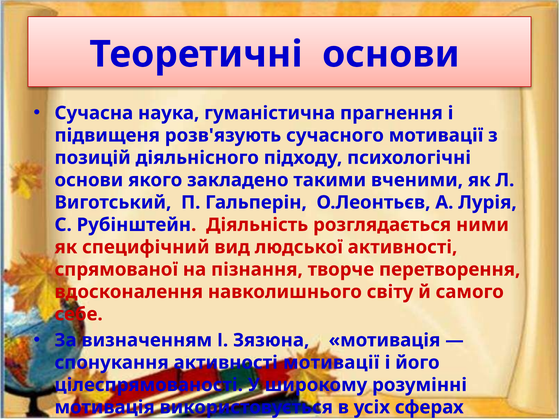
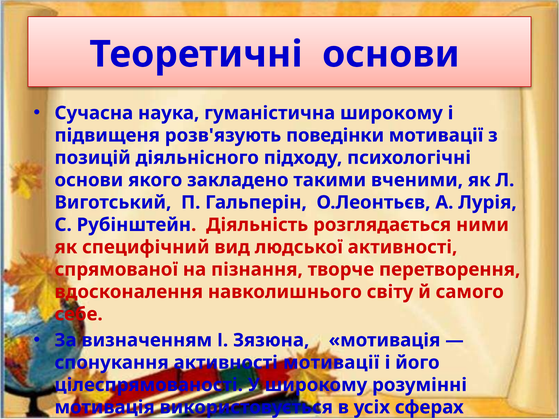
гуманістична прагнення: прагнення -> широкому
розв'язують сучасного: сучасного -> поведінки
